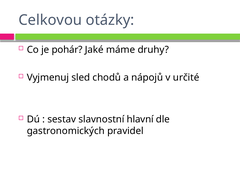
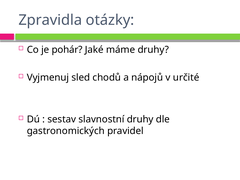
Celkovou: Celkovou -> Zpravidla
slavnostní hlavní: hlavní -> druhy
